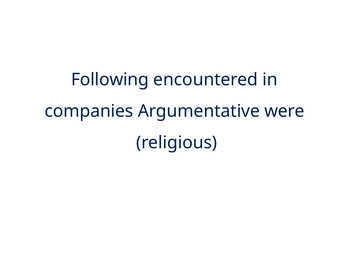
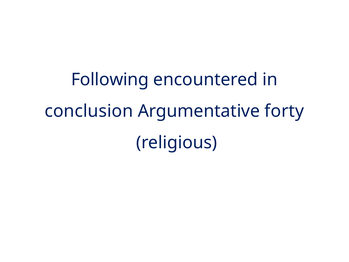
companies: companies -> conclusion
were: were -> forty
